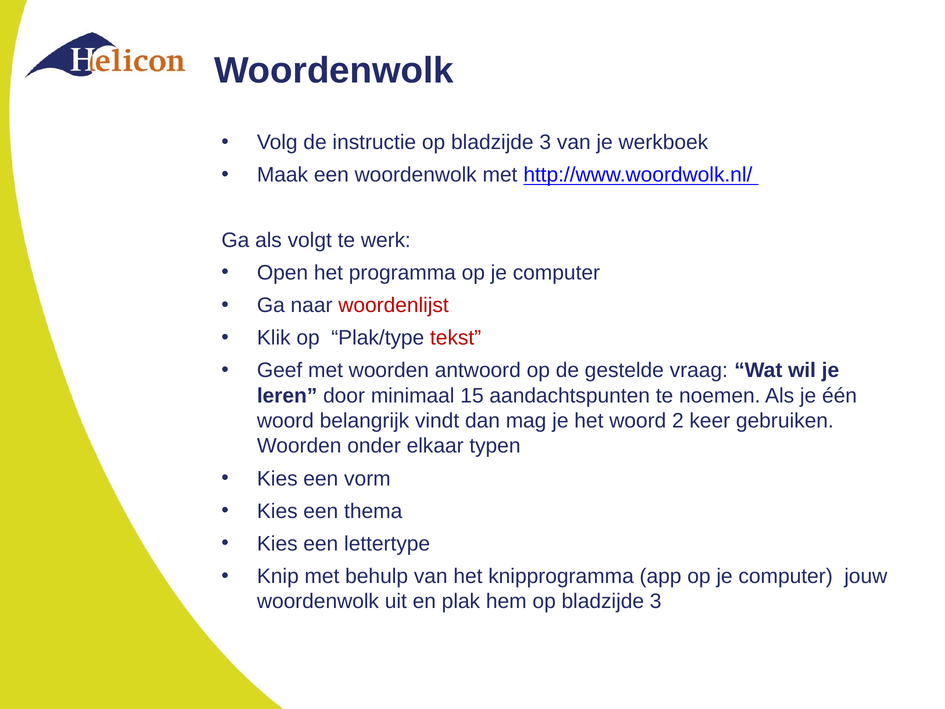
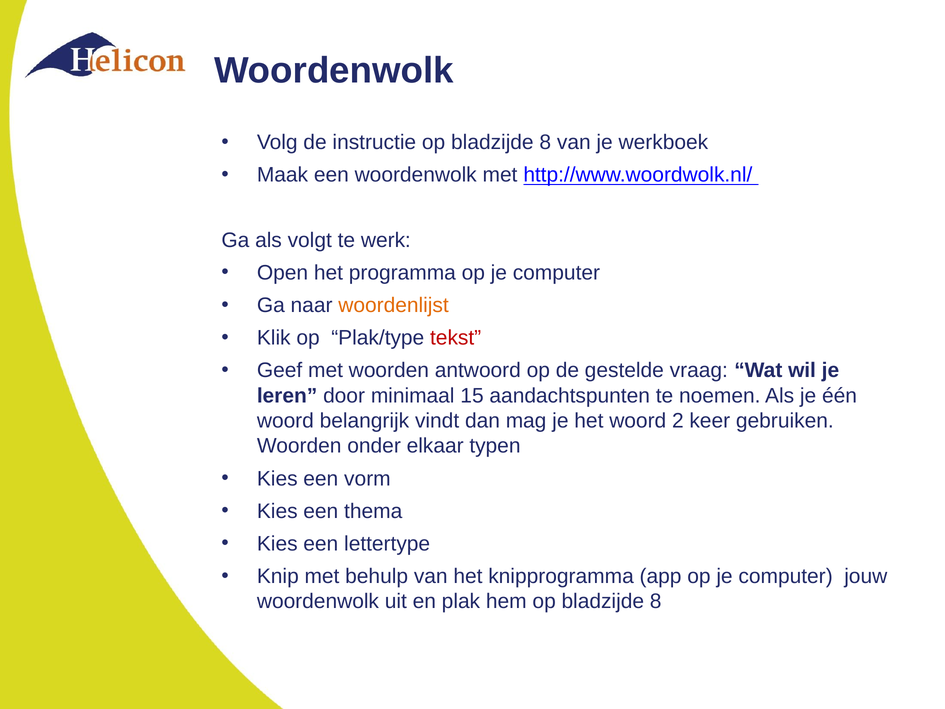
instructie op bladzijde 3: 3 -> 8
woordenlijst colour: red -> orange
hem op bladzijde 3: 3 -> 8
